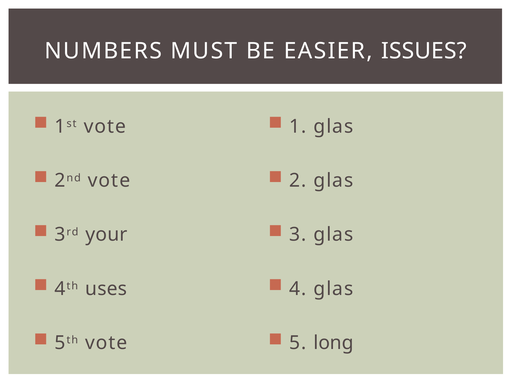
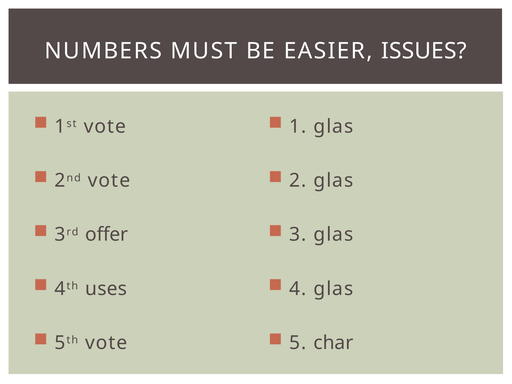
your: your -> offer
long: long -> char
